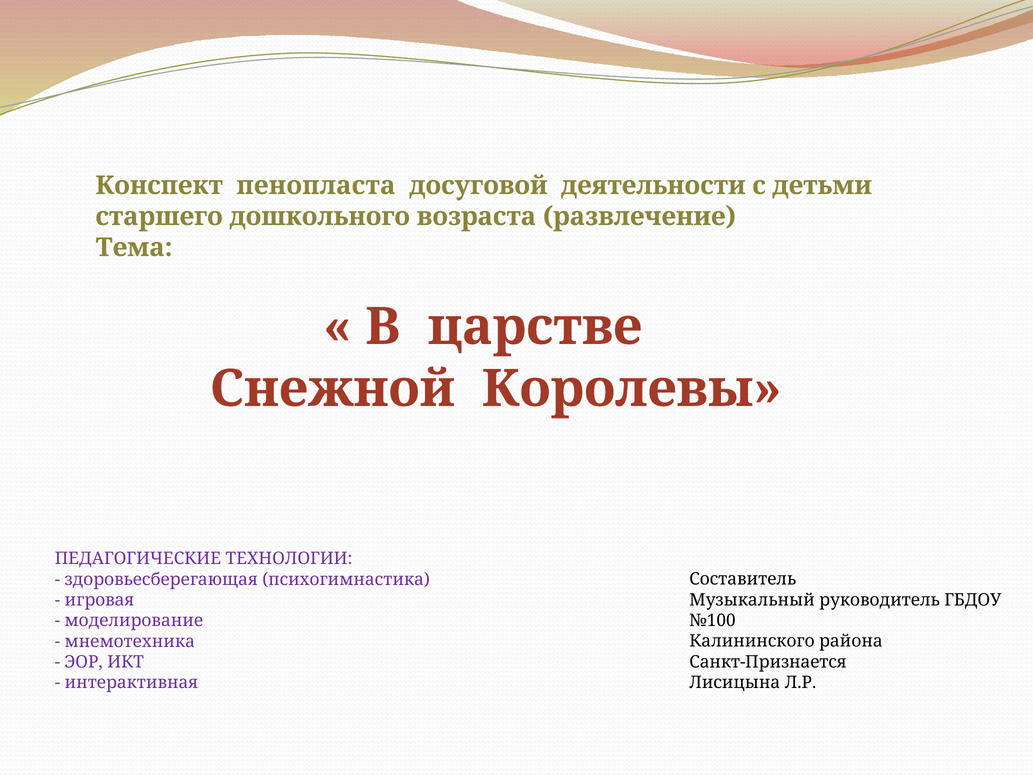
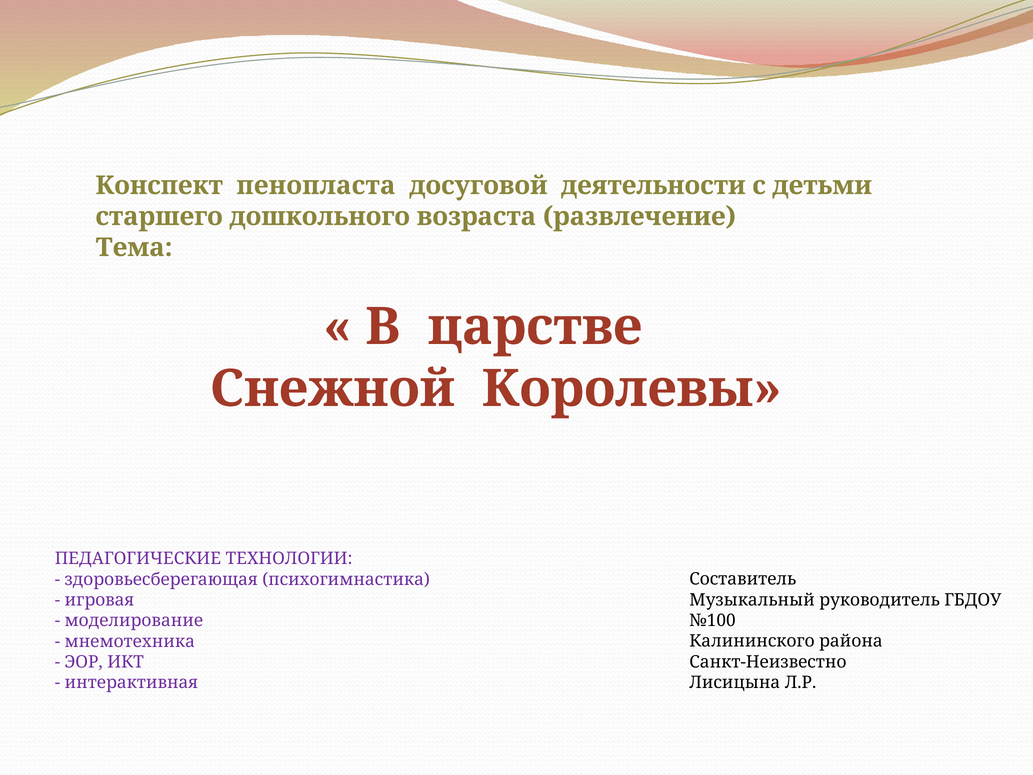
Санкт-Признается: Санкт-Признается -> Санкт-Неизвестно
